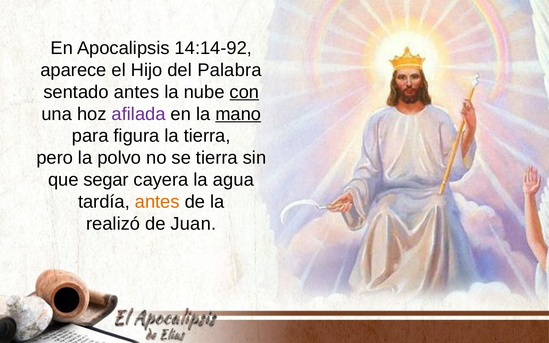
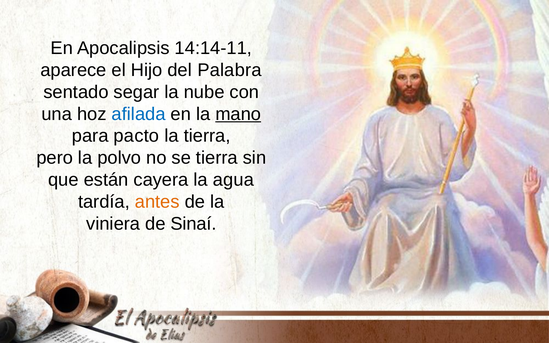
14:14-92: 14:14-92 -> 14:14-11
sentado antes: antes -> segar
con underline: present -> none
afilada colour: purple -> blue
figura: figura -> pacto
segar: segar -> están
realizó: realizó -> viniera
Juan: Juan -> Sinaí
